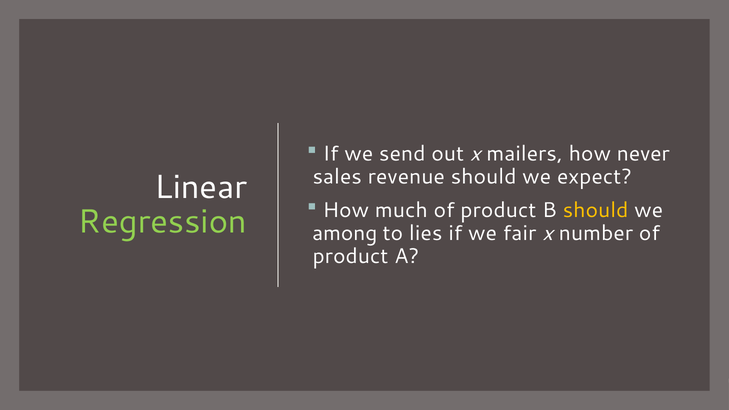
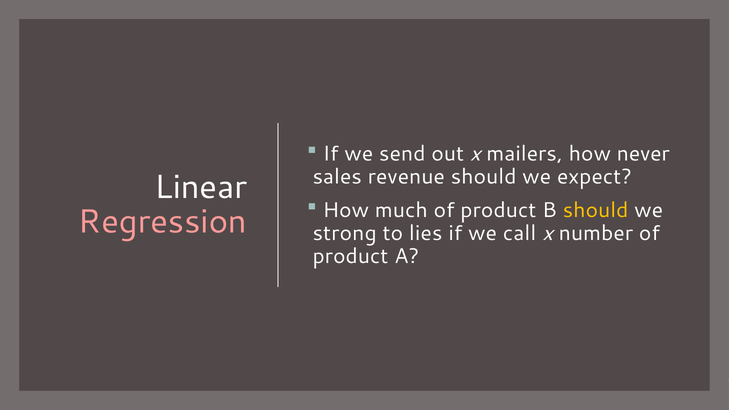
Regression colour: light green -> pink
among: among -> strong
fair: fair -> call
